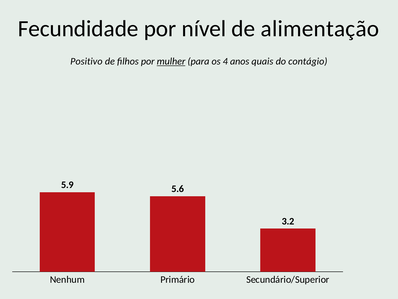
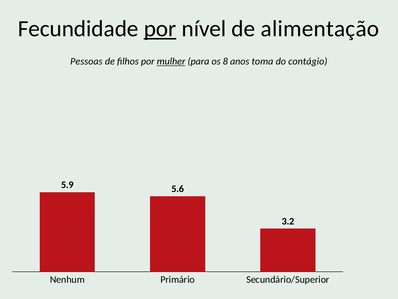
por at (160, 29) underline: none -> present
Positivo: Positivo -> Pessoas
4: 4 -> 8
quais: quais -> toma
